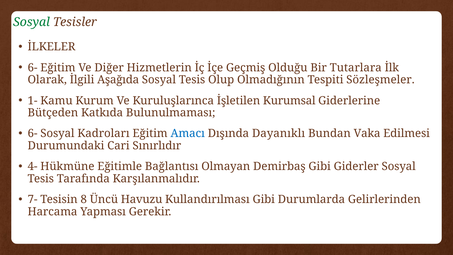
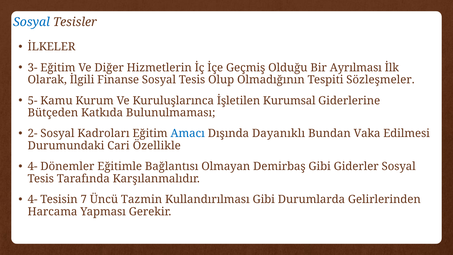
Sosyal at (31, 22) colour: green -> blue
6- at (33, 68): 6- -> 3-
Tutarlara: Tutarlara -> Ayrılması
Aşağıda: Aşağıda -> Finanse
1-: 1- -> 5-
6- at (33, 134): 6- -> 2-
Sınırlıdır: Sınırlıdır -> Özellikle
Hükmüne: Hükmüne -> Dönemler
7- at (33, 199): 7- -> 4-
8: 8 -> 7
Havuzu: Havuzu -> Tazmin
